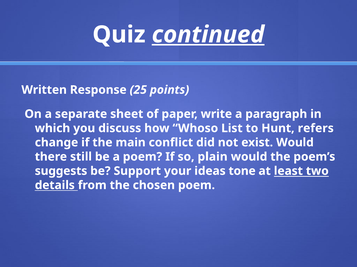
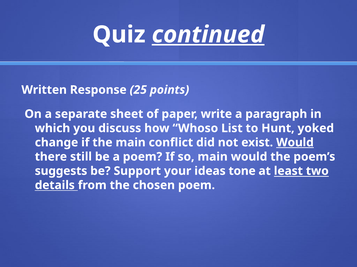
refers: refers -> yoked
Would at (295, 143) underline: none -> present
so plain: plain -> main
